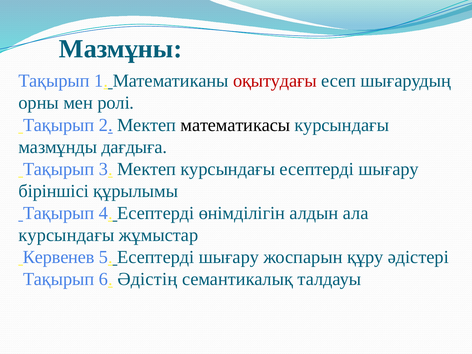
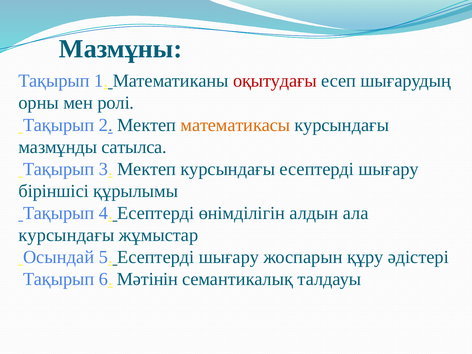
математикасы colour: black -> orange
дағдыға: дағдыға -> сатылса
Кервенев: Кервенев -> Осындай
Әдістің: Әдістің -> Мәтінін
